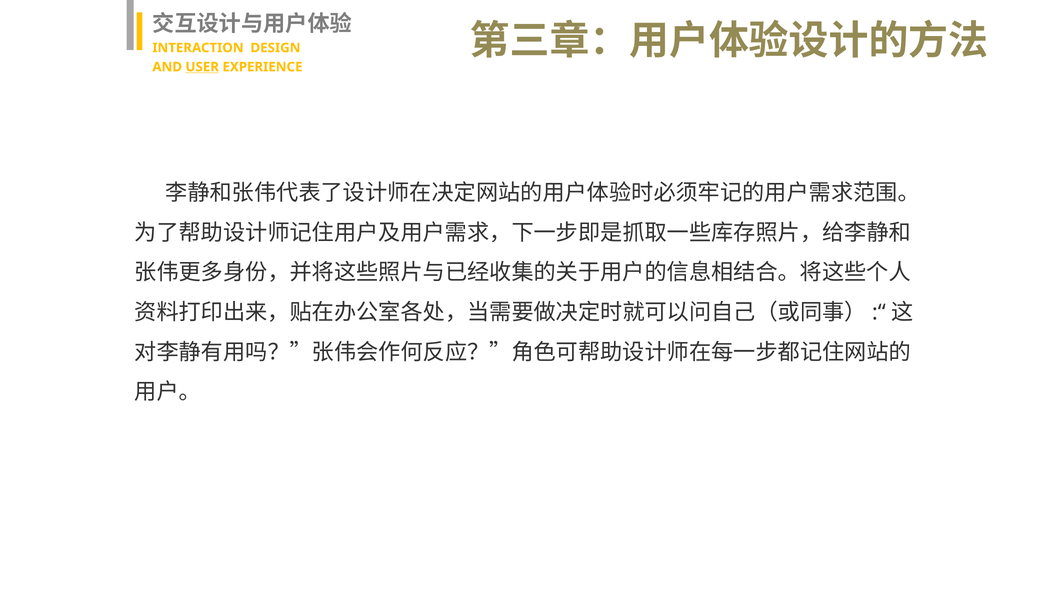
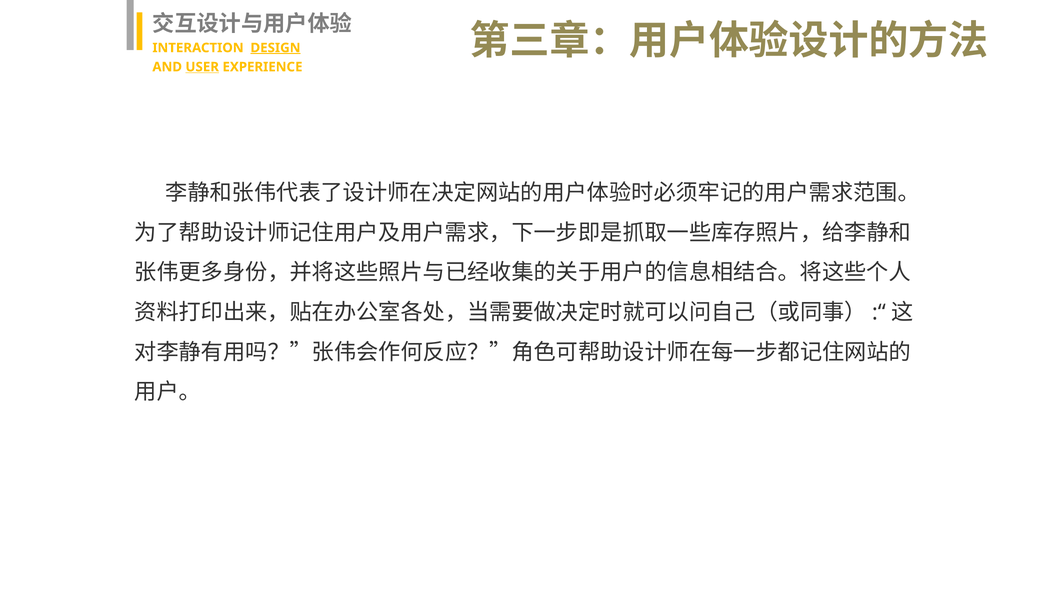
DESIGN underline: none -> present
